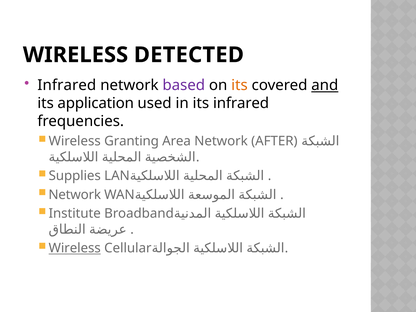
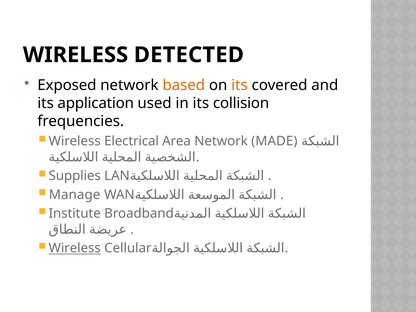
Infrared at (67, 85): Infrared -> Exposed
based colour: purple -> orange
and underline: present -> none
its infrared: infrared -> collision
Granting: Granting -> Electrical
AFTER: AFTER -> MADE
Network at (75, 195): Network -> Manage
